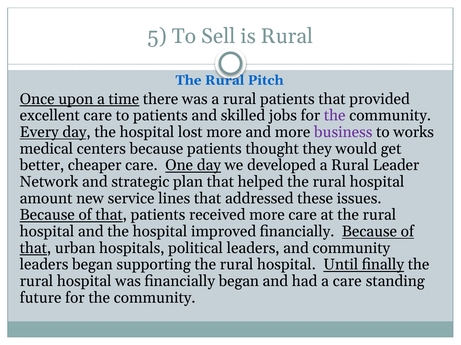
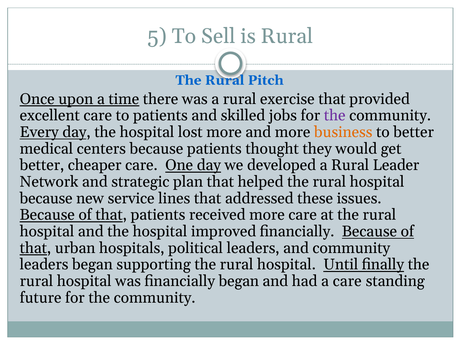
rural patients: patients -> exercise
business colour: purple -> orange
to works: works -> better
amount at (46, 199): amount -> because
